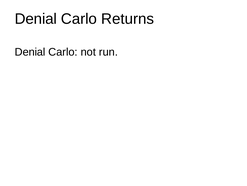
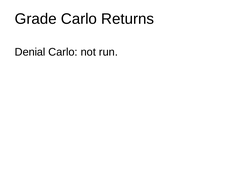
Denial at (36, 19): Denial -> Grade
